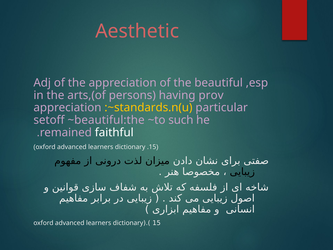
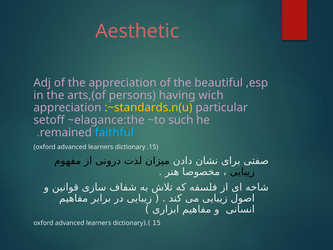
prov: prov -> wich
~beautiful:the: ~beautiful:the -> ~elagance:the
faithful colour: white -> light blue
